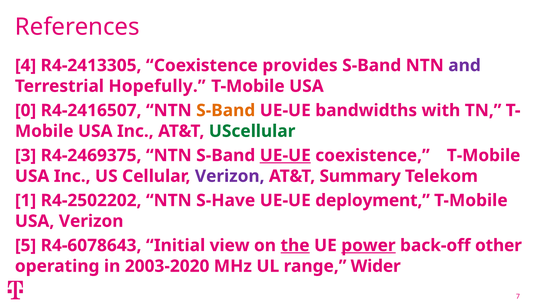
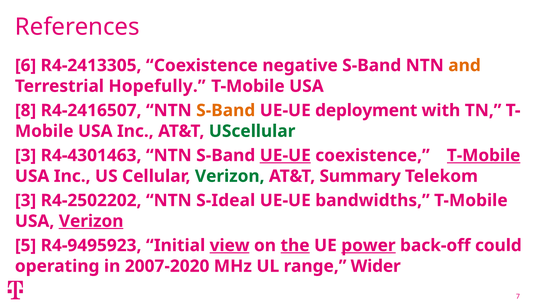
4: 4 -> 6
provides: provides -> negative
and colour: purple -> orange
0: 0 -> 8
bandwidths: bandwidths -> deployment
R4-2469375: R4-2469375 -> R4-4301463
T-Mobile at (484, 156) underline: none -> present
Verizon at (230, 176) colour: purple -> green
1 at (26, 201): 1 -> 3
S-Have: S-Have -> S-Ideal
deployment: deployment -> bandwidths
Verizon at (91, 221) underline: none -> present
R4-6078643: R4-6078643 -> R4-9495923
view underline: none -> present
other: other -> could
2003-2020: 2003-2020 -> 2007-2020
